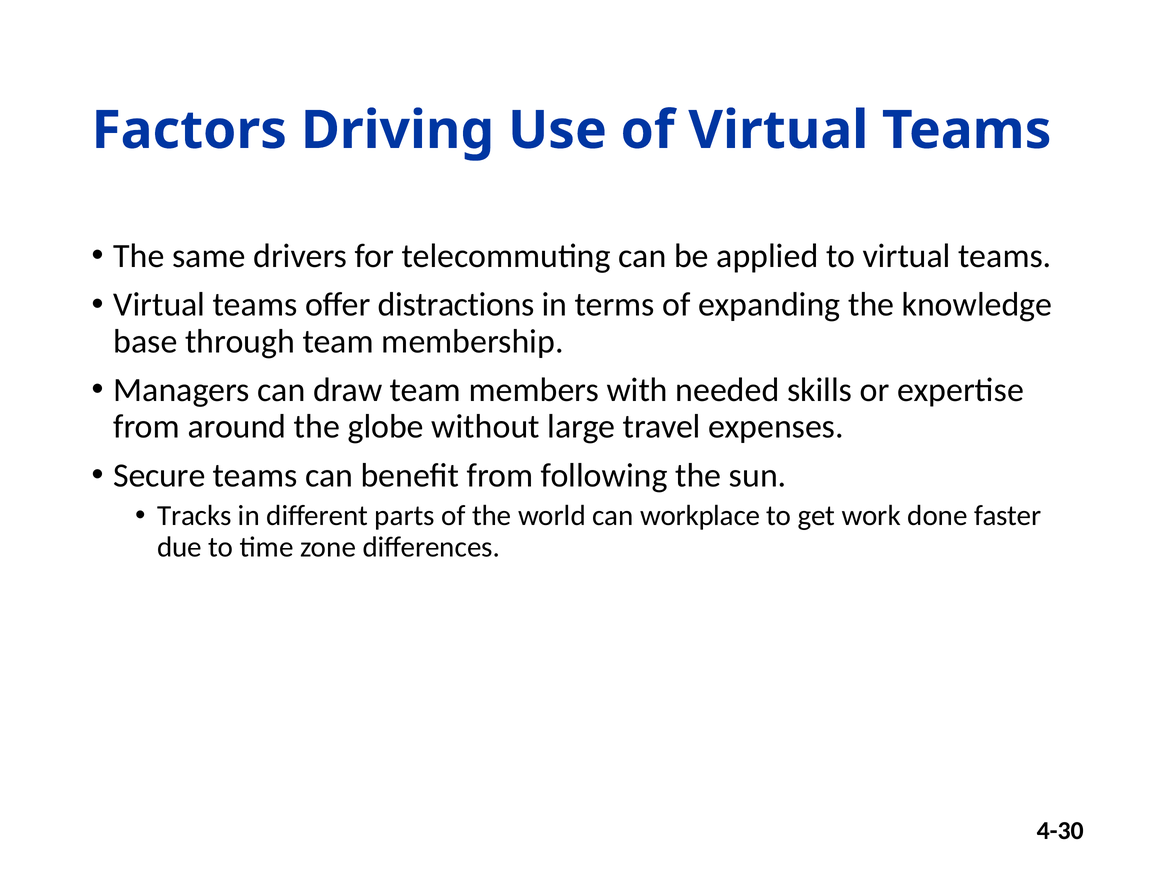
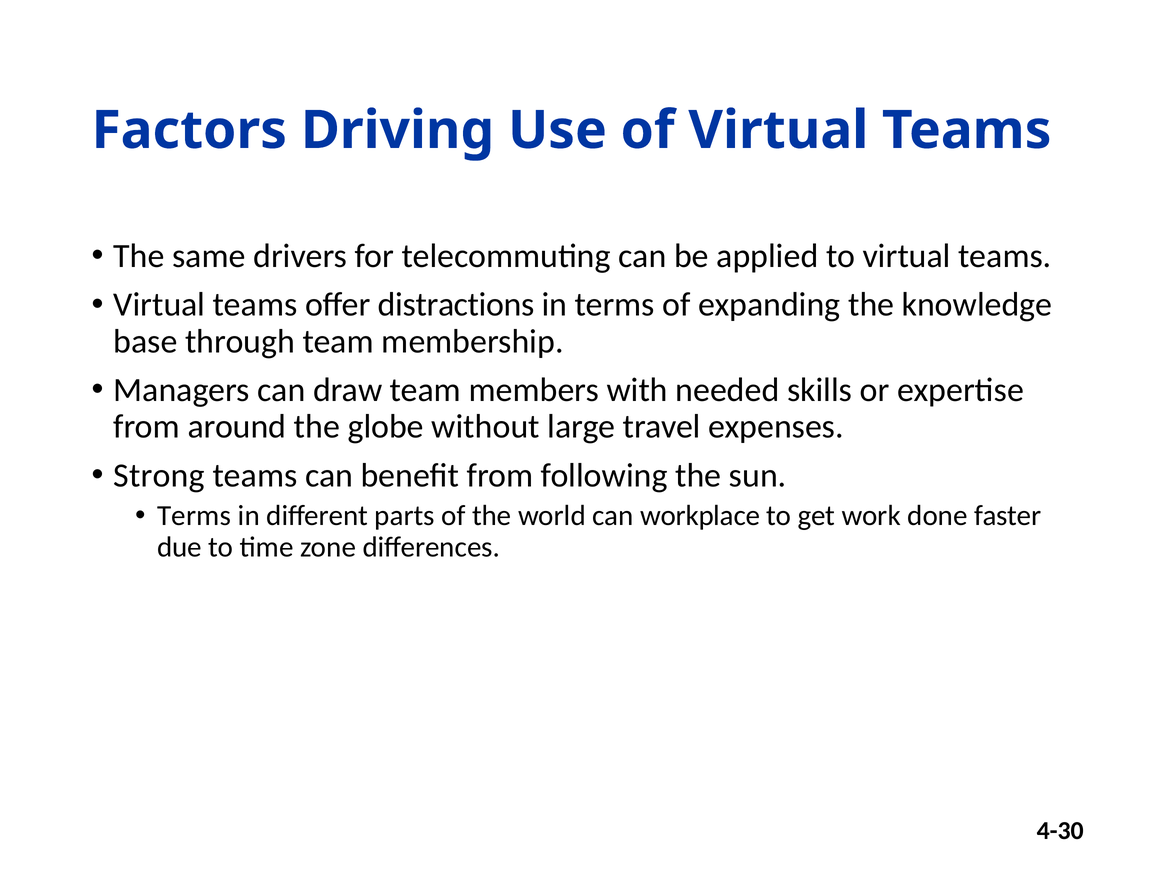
Secure: Secure -> Strong
Tracks at (194, 516): Tracks -> Terms
